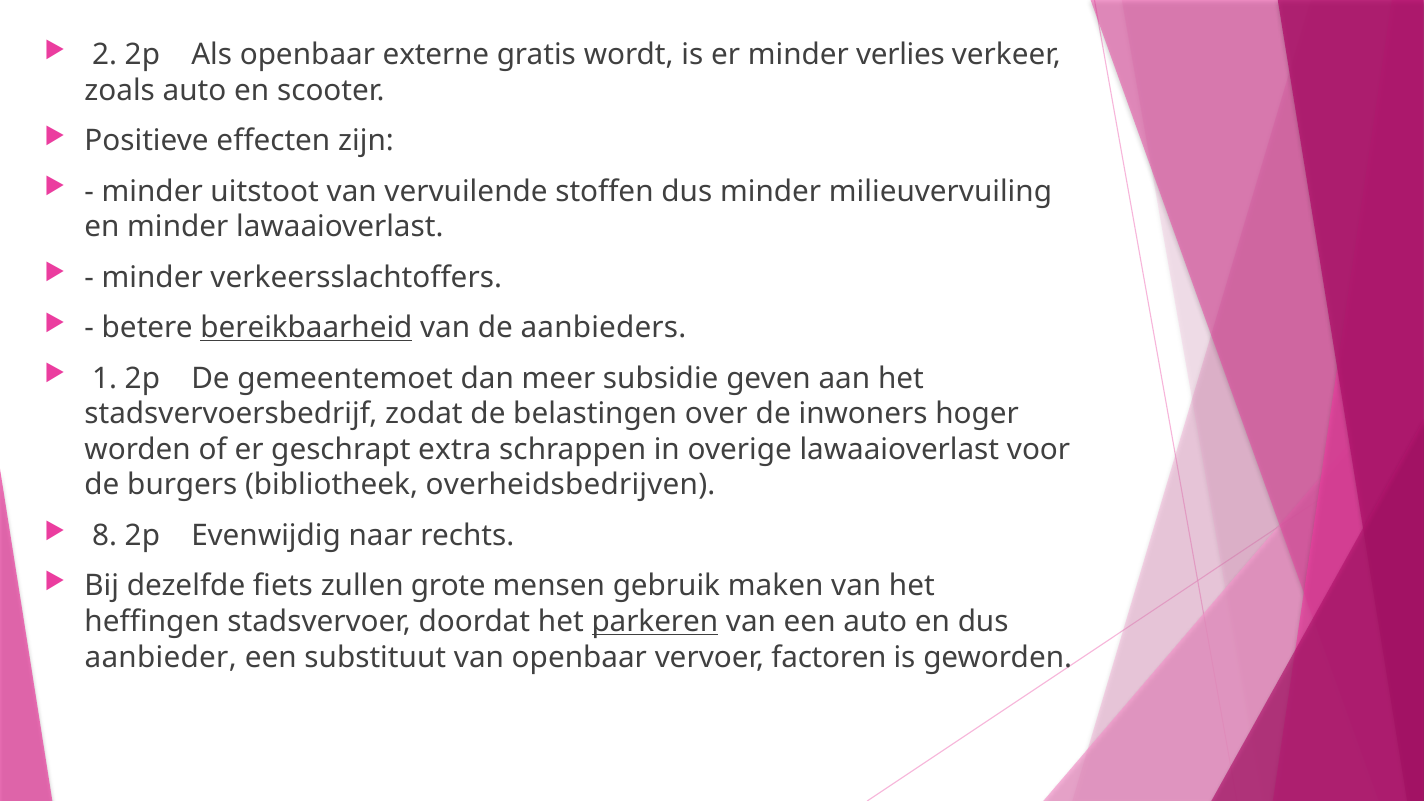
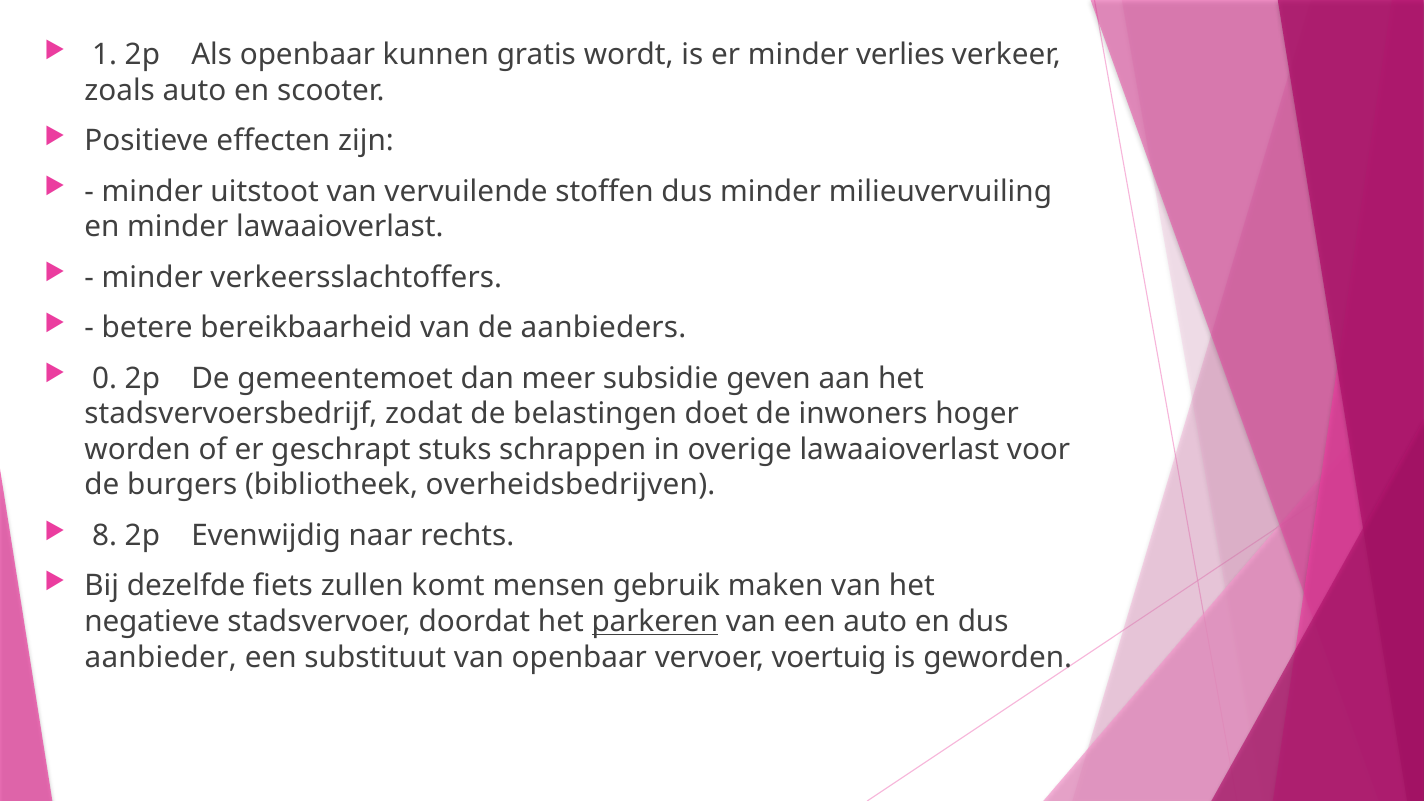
2: 2 -> 1
externe: externe -> kunnen
bereikbaarheid underline: present -> none
1: 1 -> 0
over: over -> doet
extra: extra -> stuks
grote: grote -> komt
heffingen: heffingen -> negatieve
factoren: factoren -> voertuig
